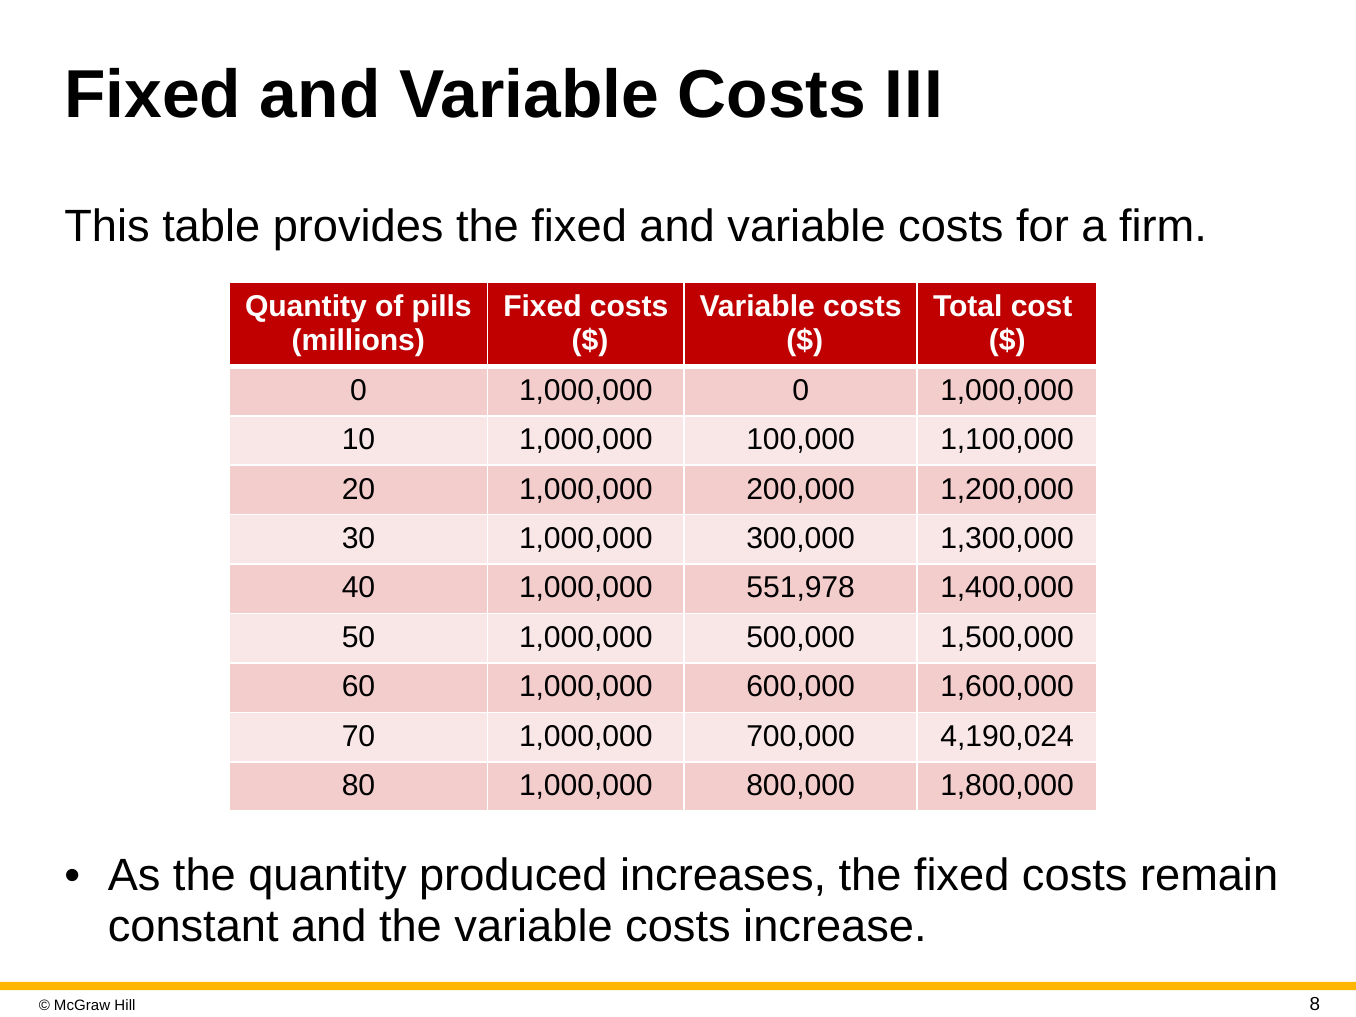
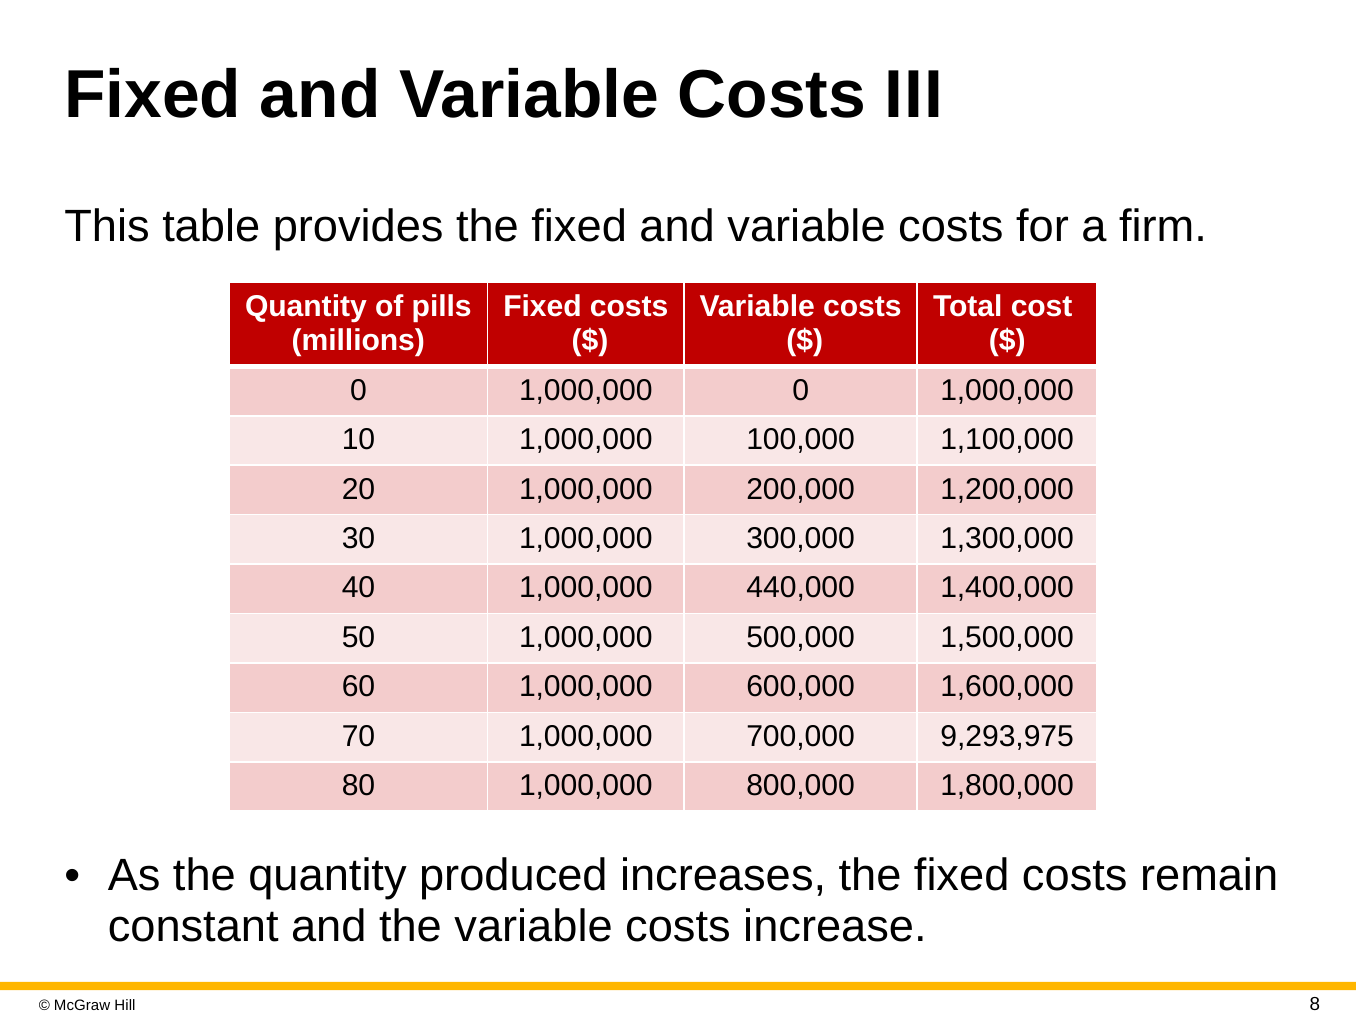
551,978: 551,978 -> 440,000
4,190,024: 4,190,024 -> 9,293,975
